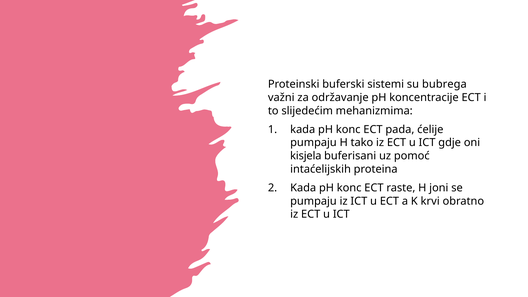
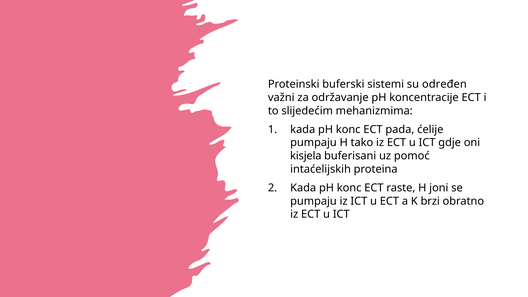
bubrega: bubrega -> određen
krvi: krvi -> brzi
